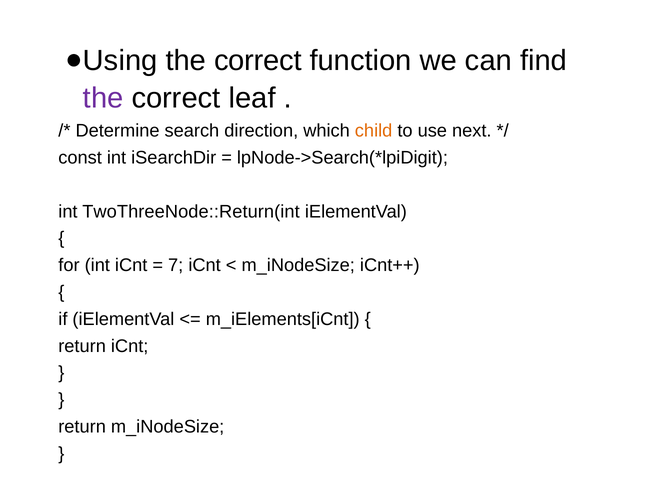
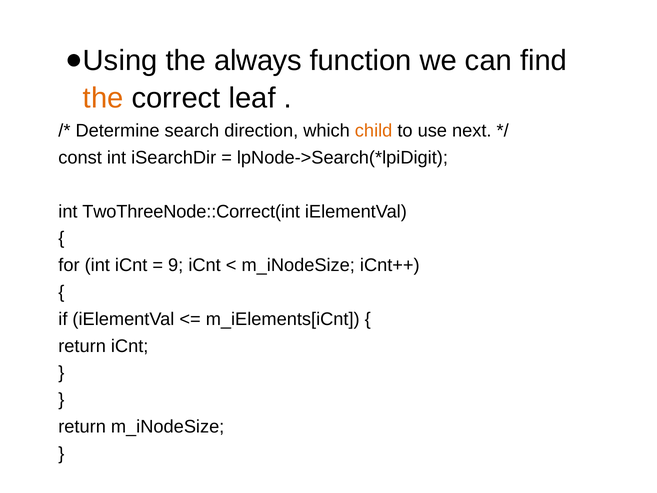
correct at (258, 61): correct -> always
the at (103, 98) colour: purple -> orange
TwoThreeNode::Return(int: TwoThreeNode::Return(int -> TwoThreeNode::Correct(int
7: 7 -> 9
